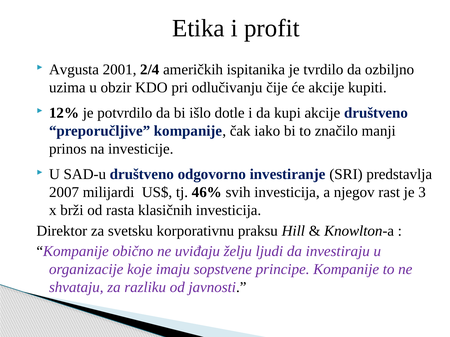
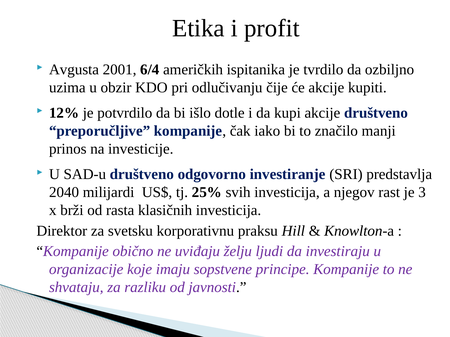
2/4: 2/4 -> 6/4
2007: 2007 -> 2040
46%: 46% -> 25%
